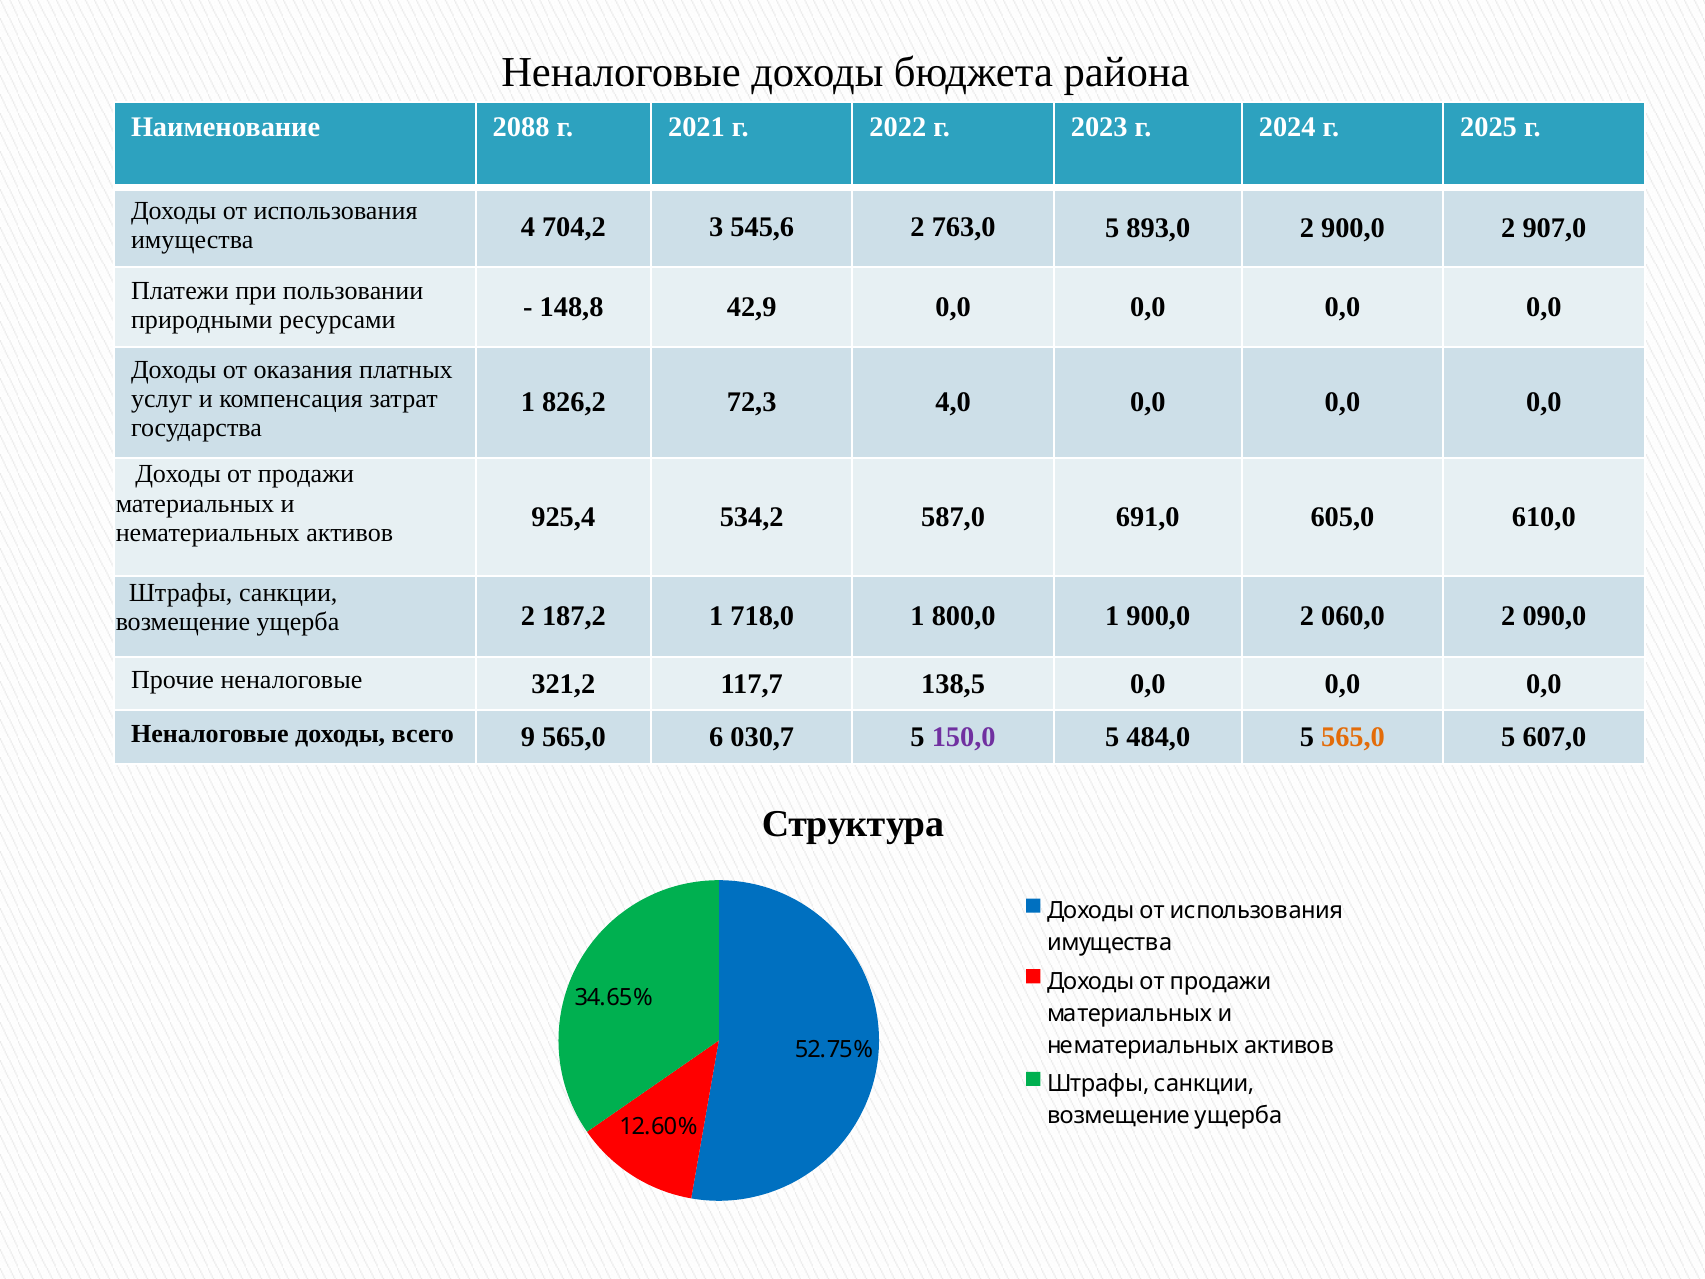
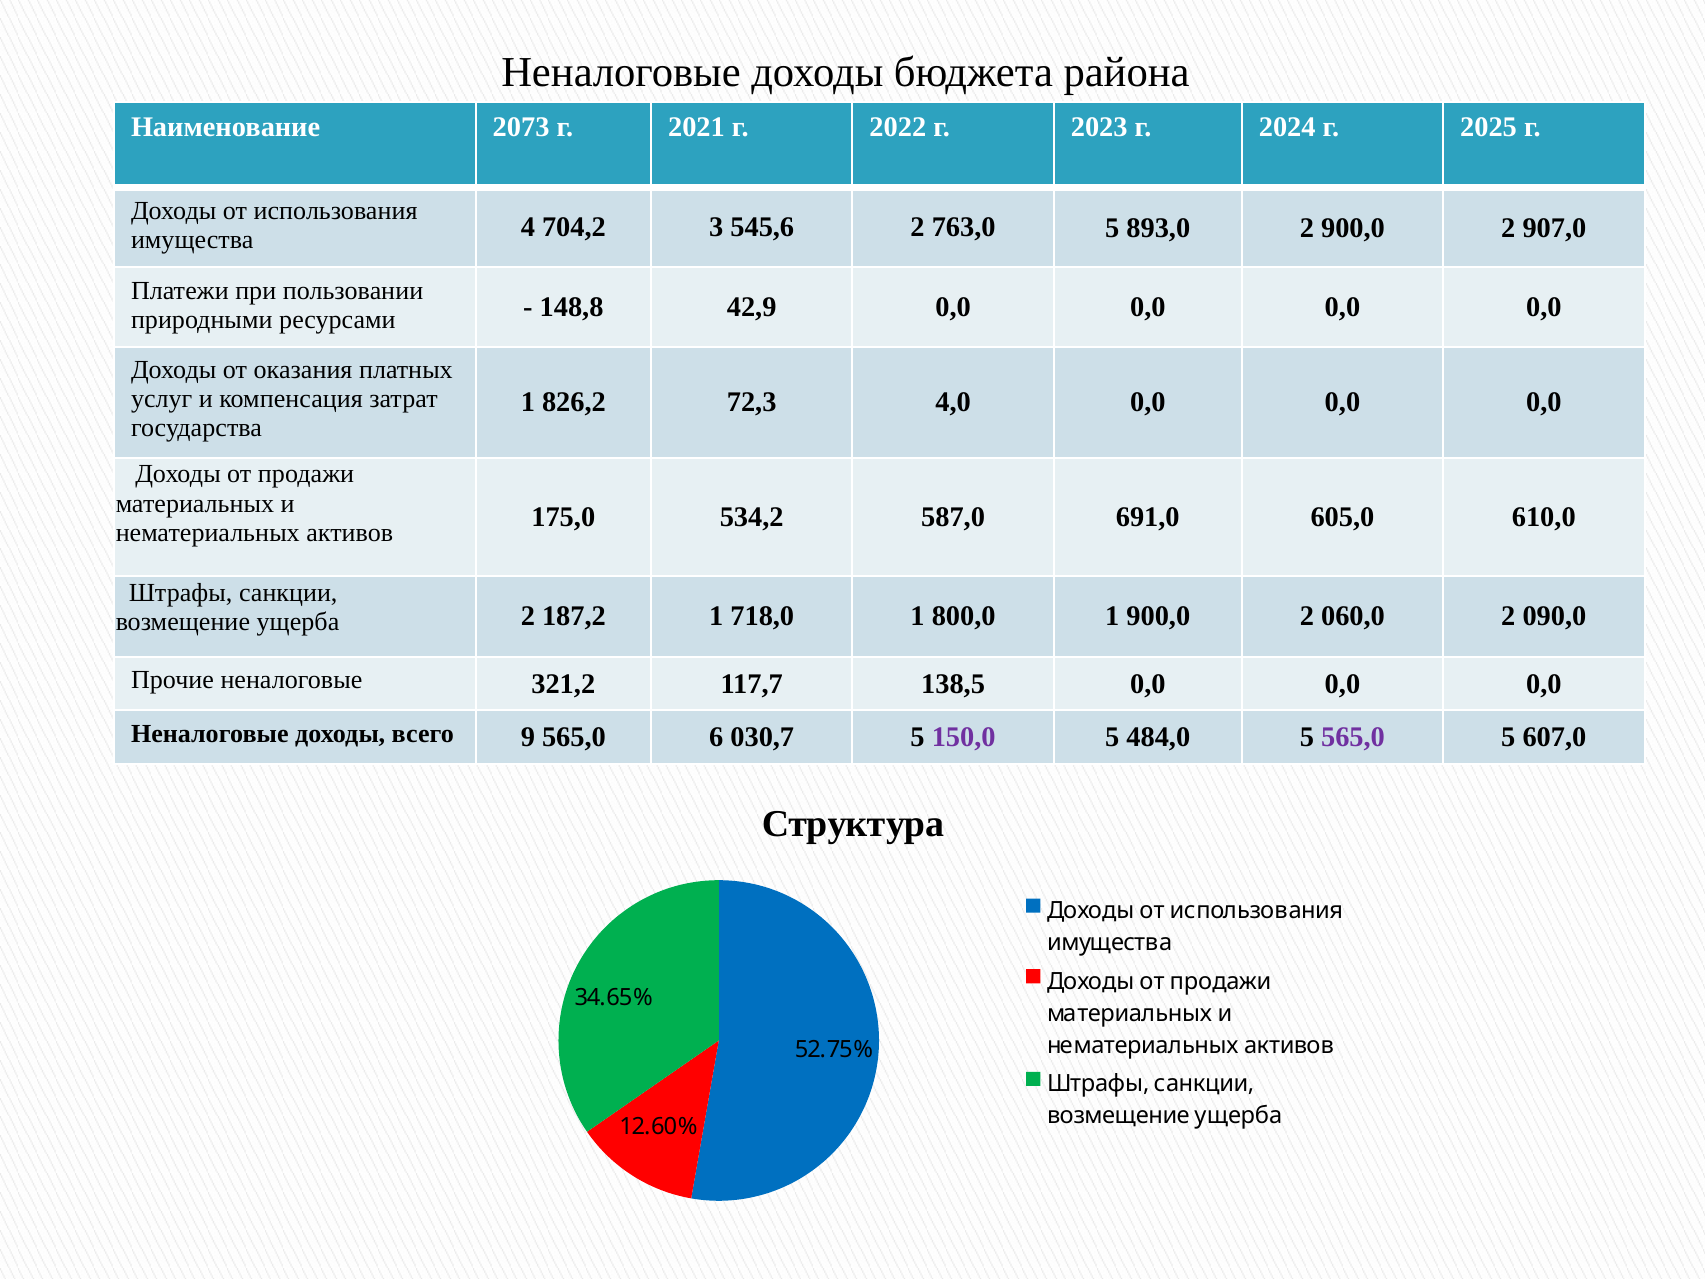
2088: 2088 -> 2073
925,4: 925,4 -> 175,0
565,0 at (1353, 737) colour: orange -> purple
